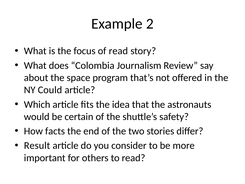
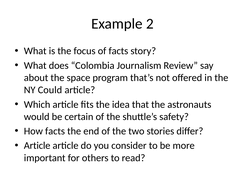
of read: read -> facts
Result at (37, 145): Result -> Article
